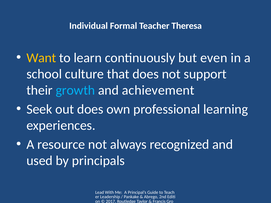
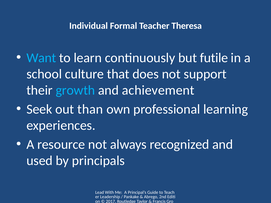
Want colour: yellow -> light blue
even: even -> futile
out does: does -> than
